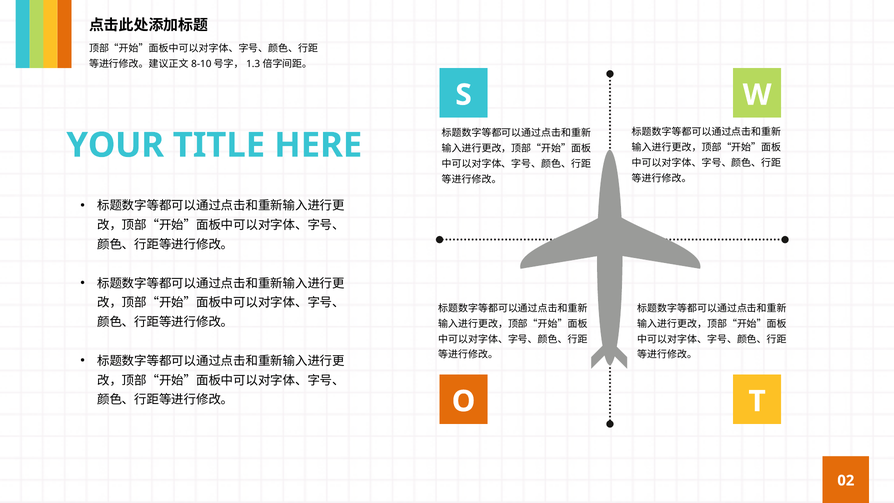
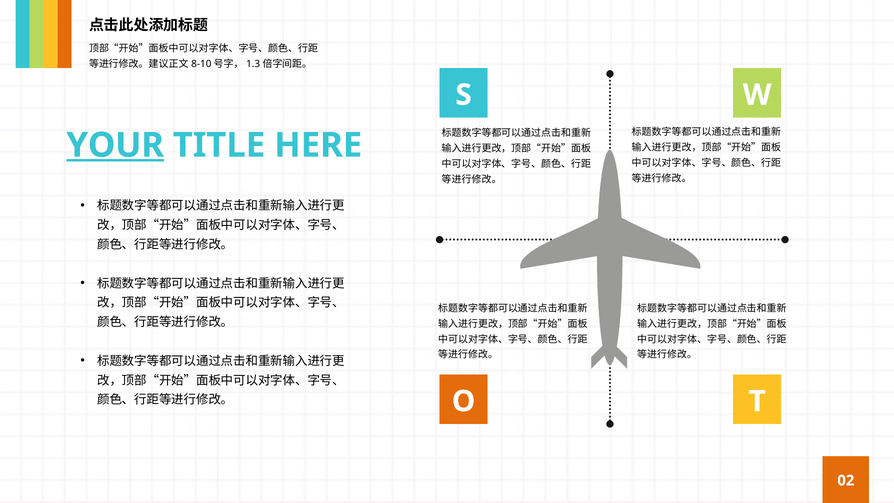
YOUR underline: none -> present
